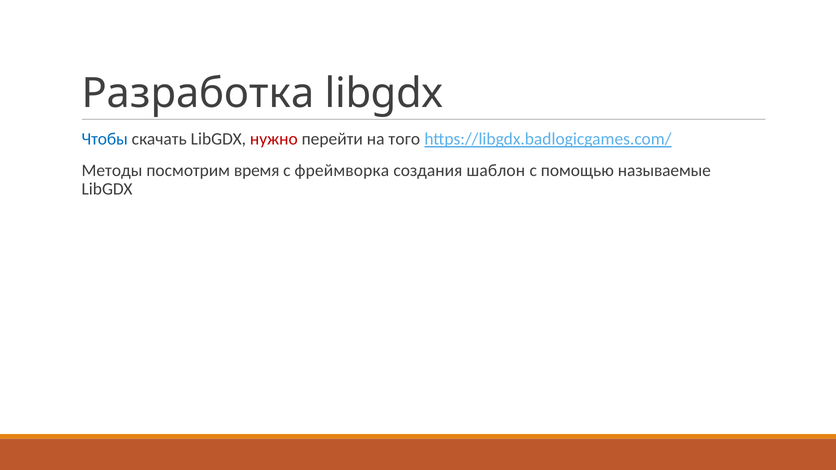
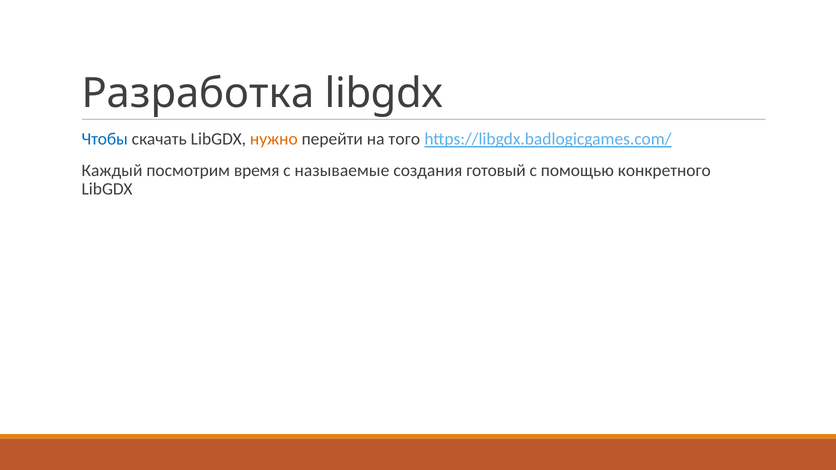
нужно colour: red -> orange
Методы: Методы -> Каждый
фреймворка: фреймворка -> называемые
шаблон: шаблон -> готовый
называемые: называемые -> конкретного
